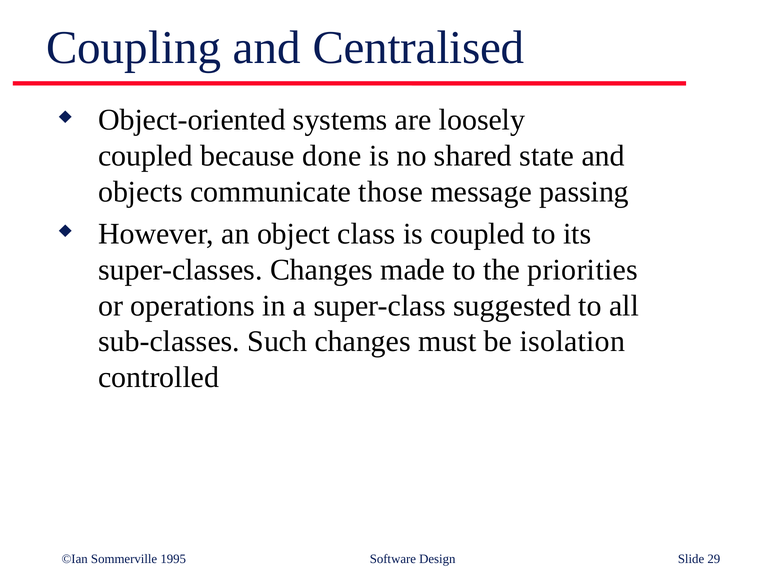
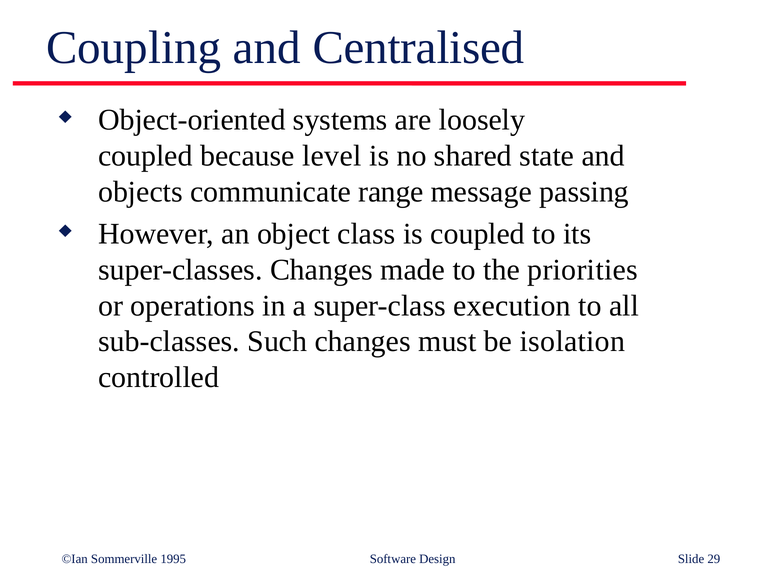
done: done -> level
those: those -> range
suggested: suggested -> execution
